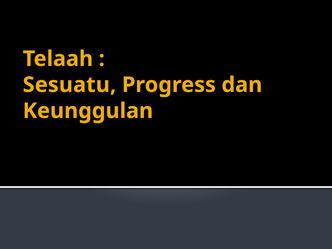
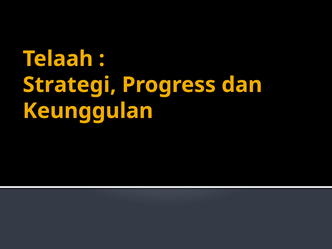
Sesuatu: Sesuatu -> Strategi
